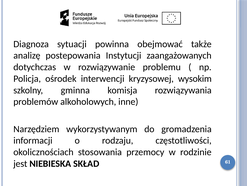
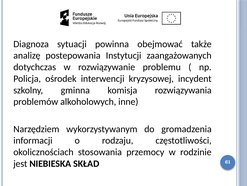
wysokim: wysokim -> incydent
